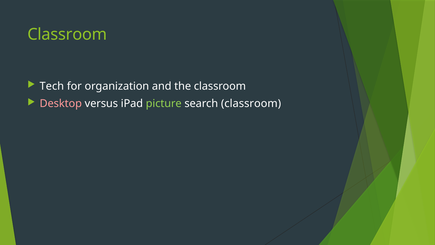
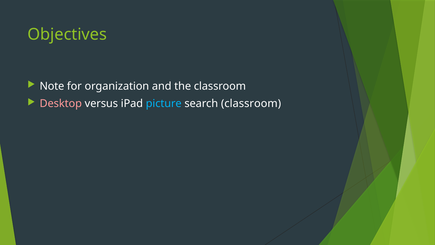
Classroom at (67, 34): Classroom -> Objectives
Tech: Tech -> Note
picture colour: light green -> light blue
